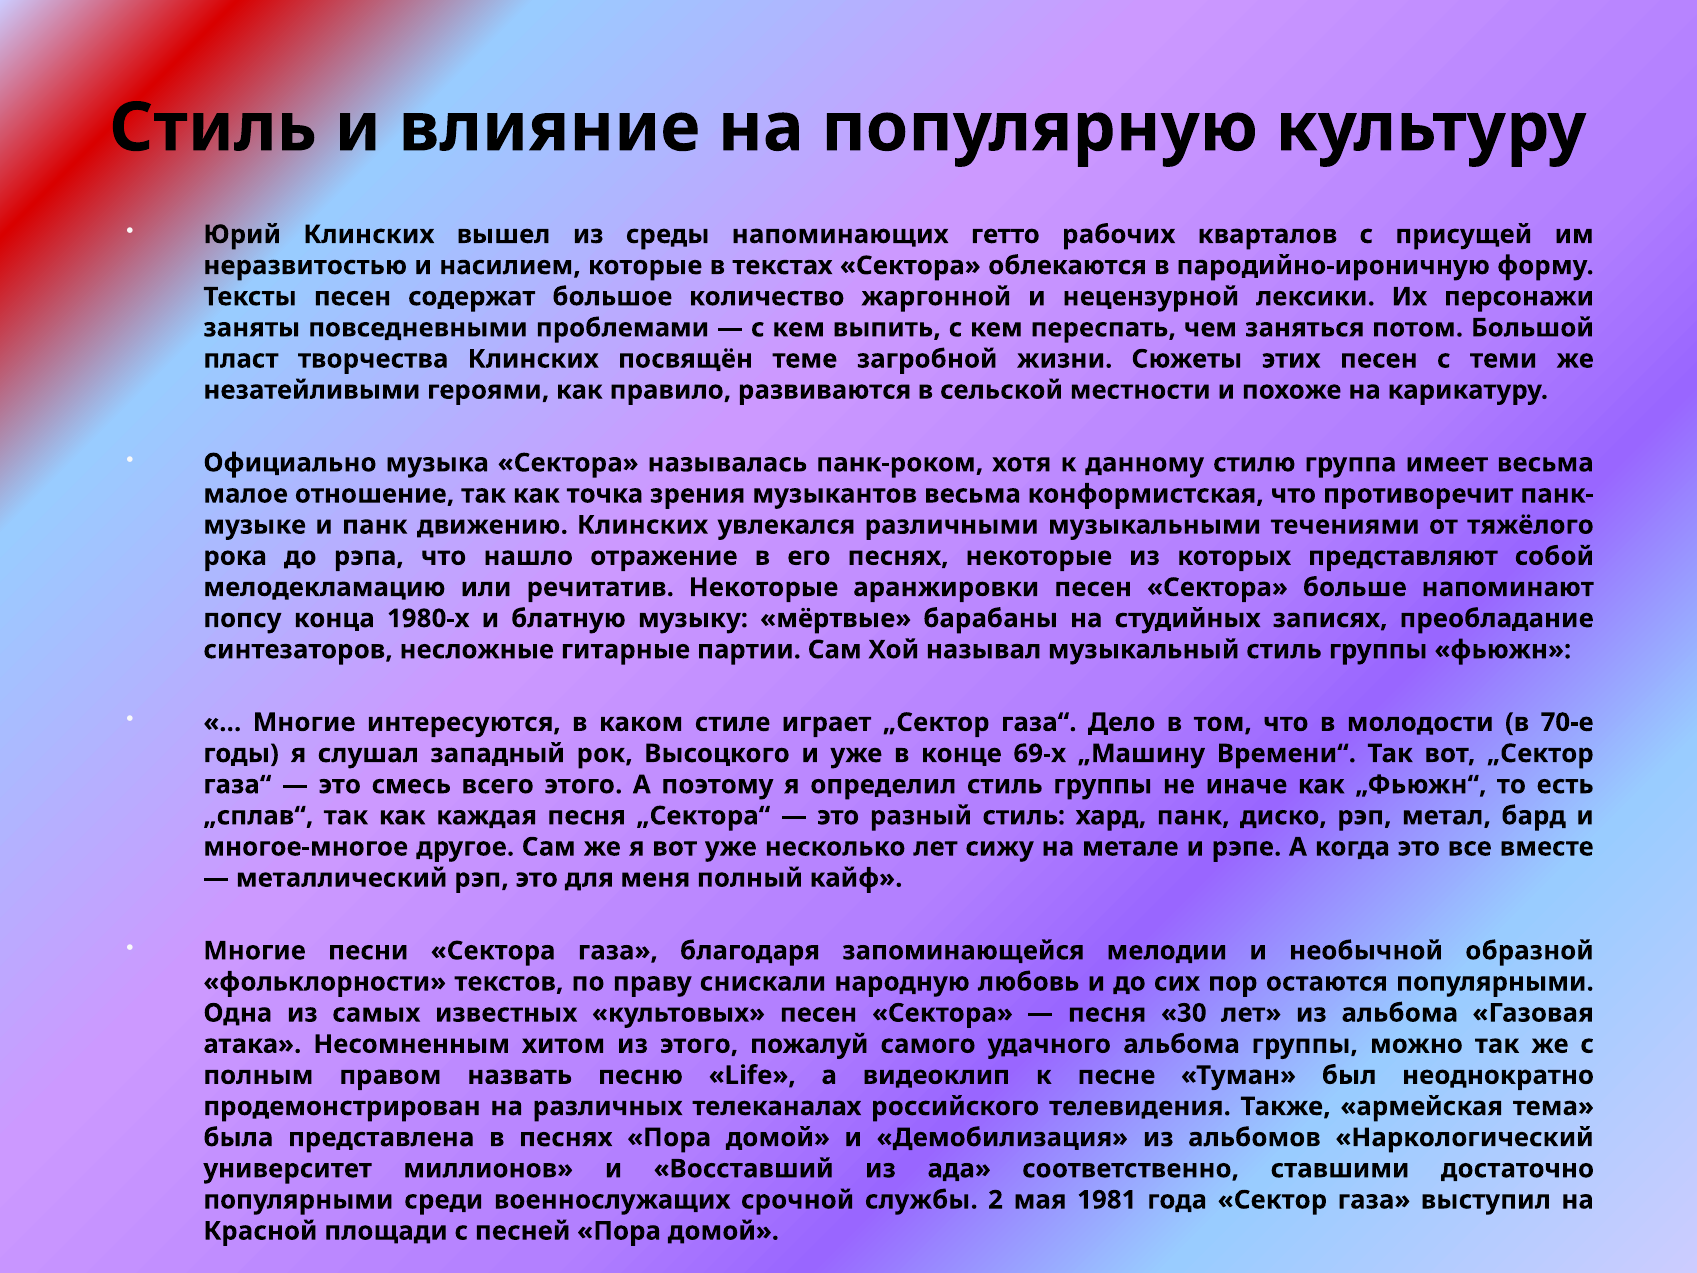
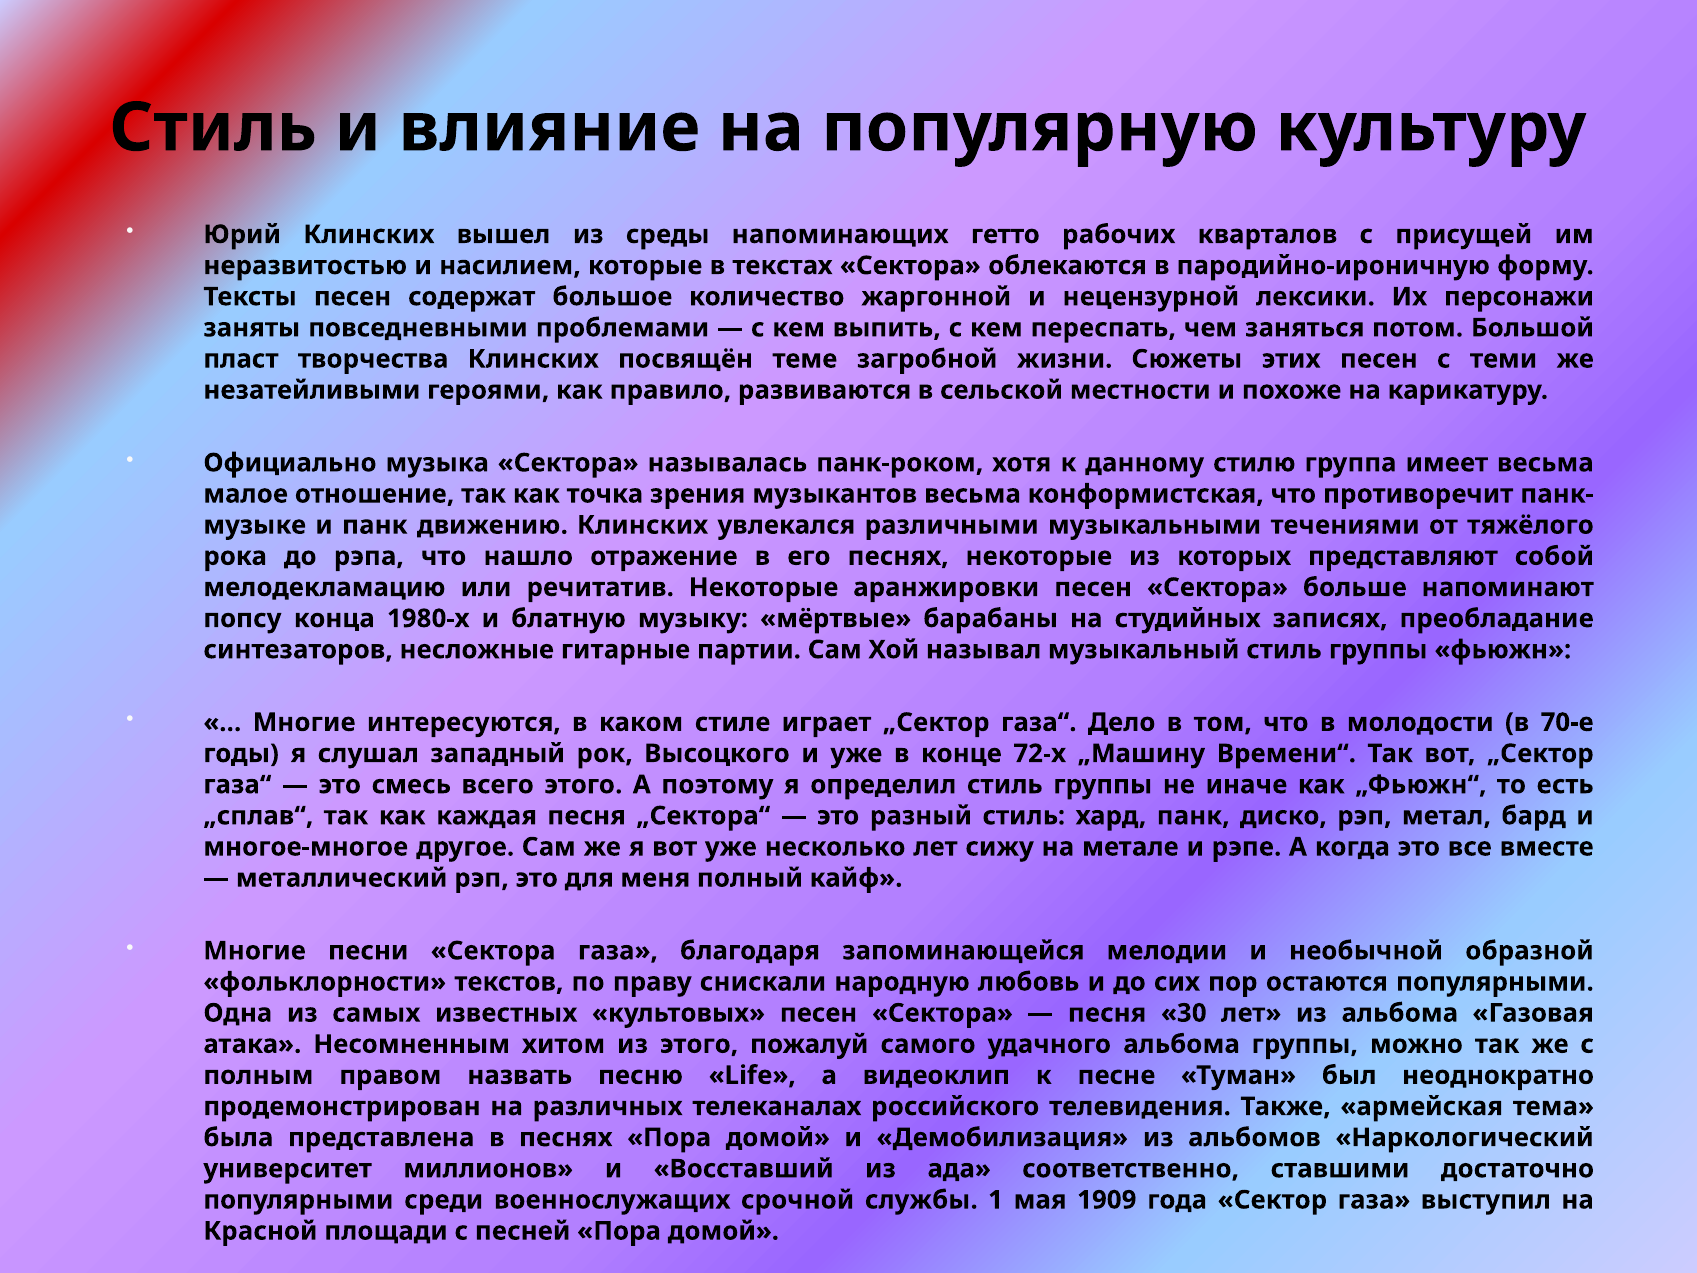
69-х: 69-х -> 72-х
2: 2 -> 1
1981: 1981 -> 1909
